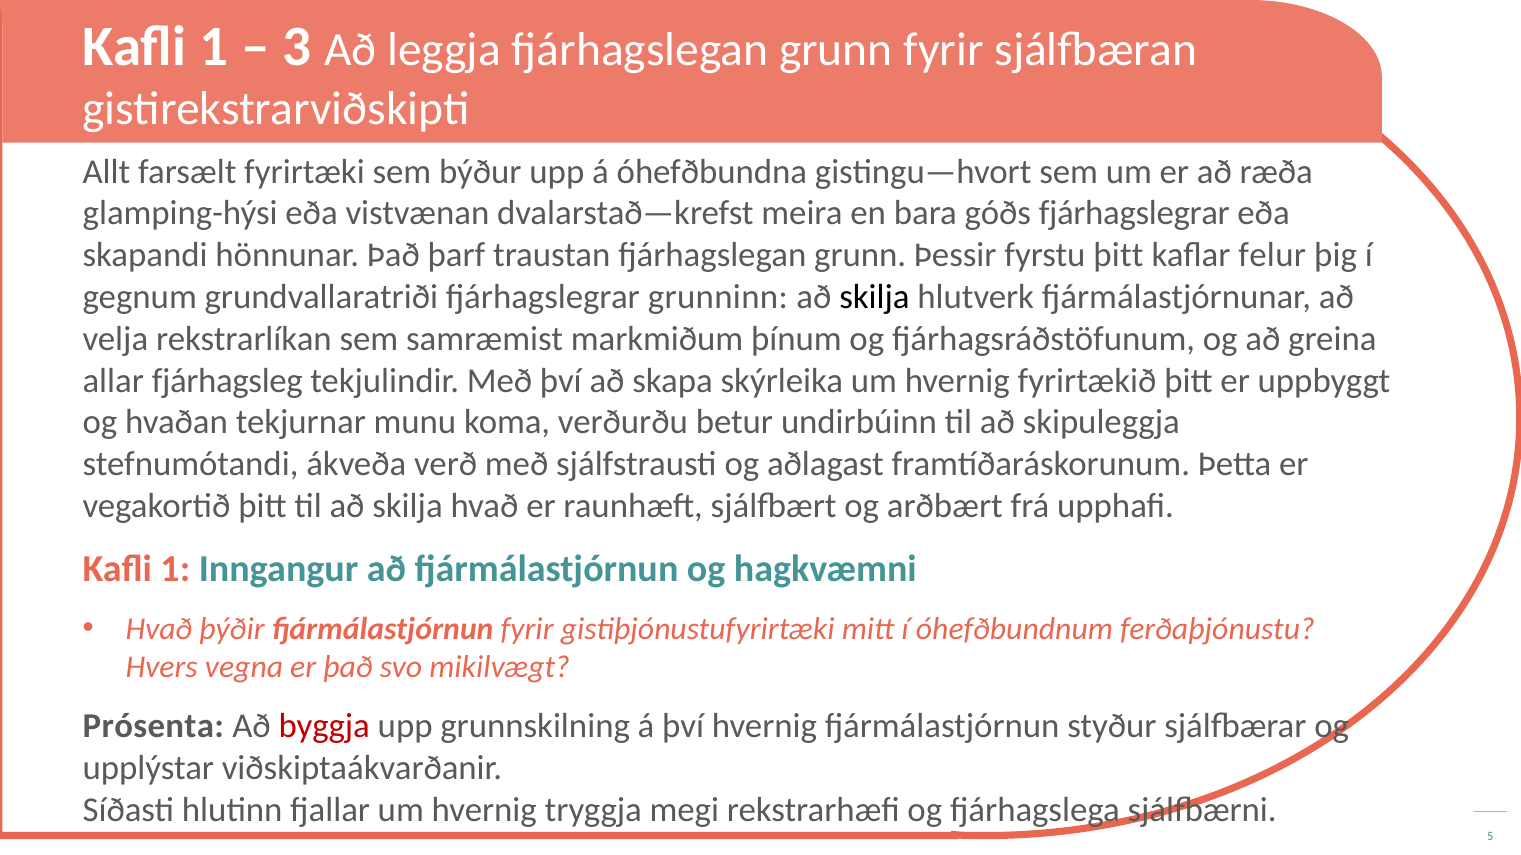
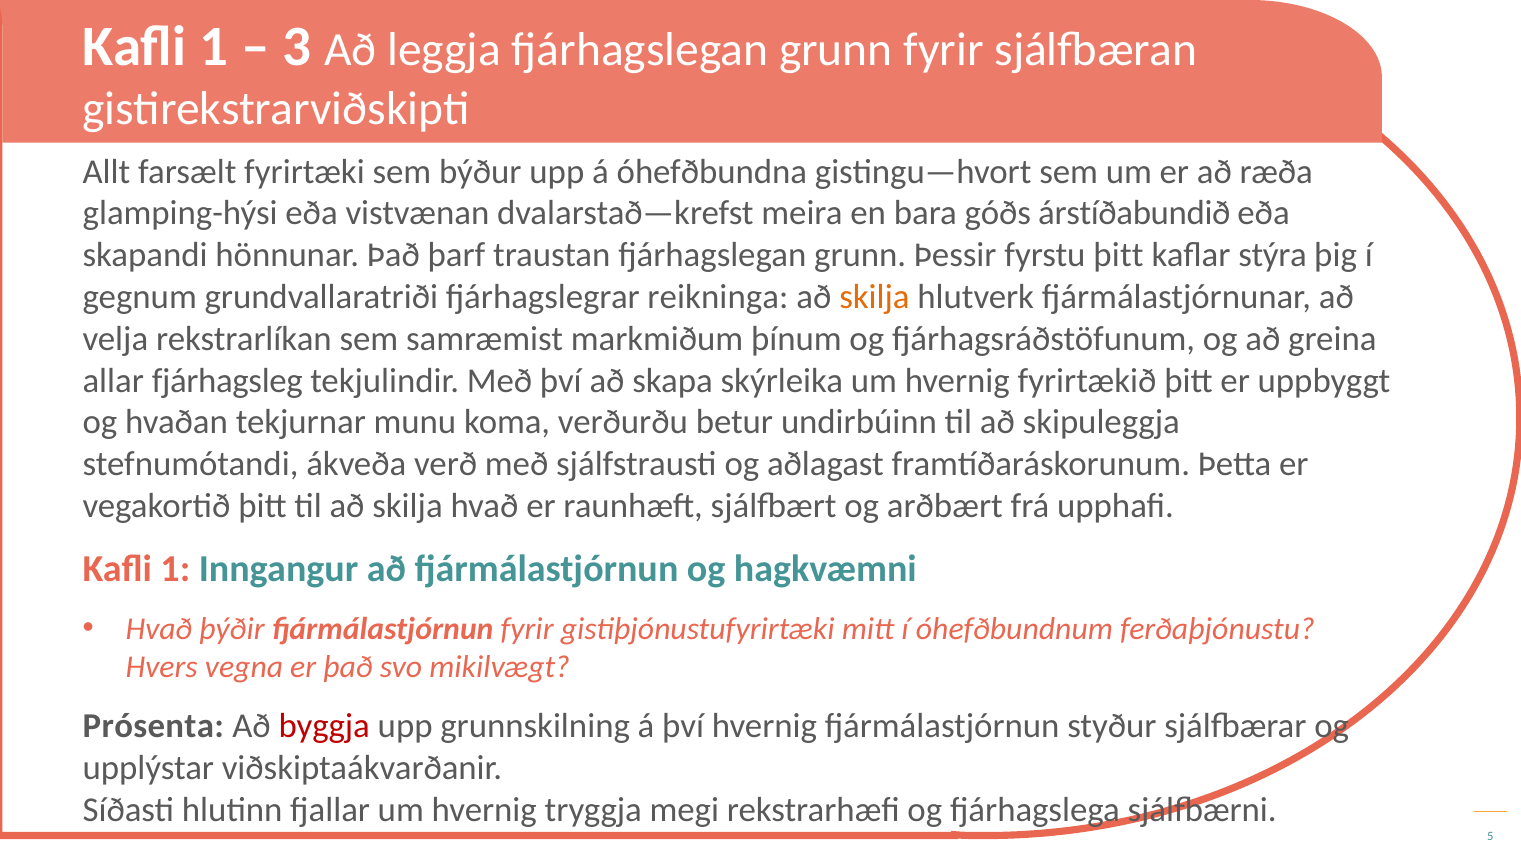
góðs fjárhagslegrar: fjárhagslegrar -> árstíðabundið
felur: felur -> stýra
grunninn: grunninn -> reikninga
skilja at (874, 297) colour: black -> orange
